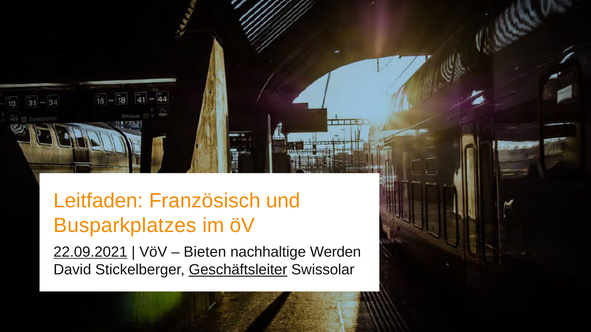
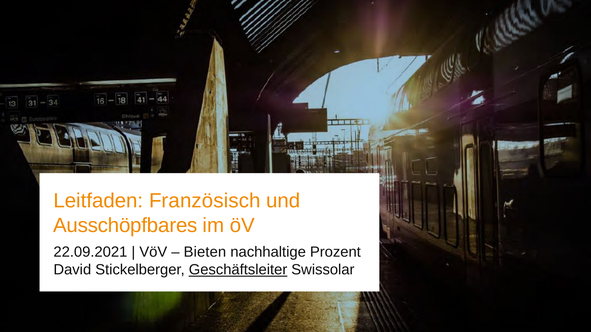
Busparkplatzes: Busparkplatzes -> Ausschöpfbares
22.09.2021 underline: present -> none
Werden: Werden -> Prozent
